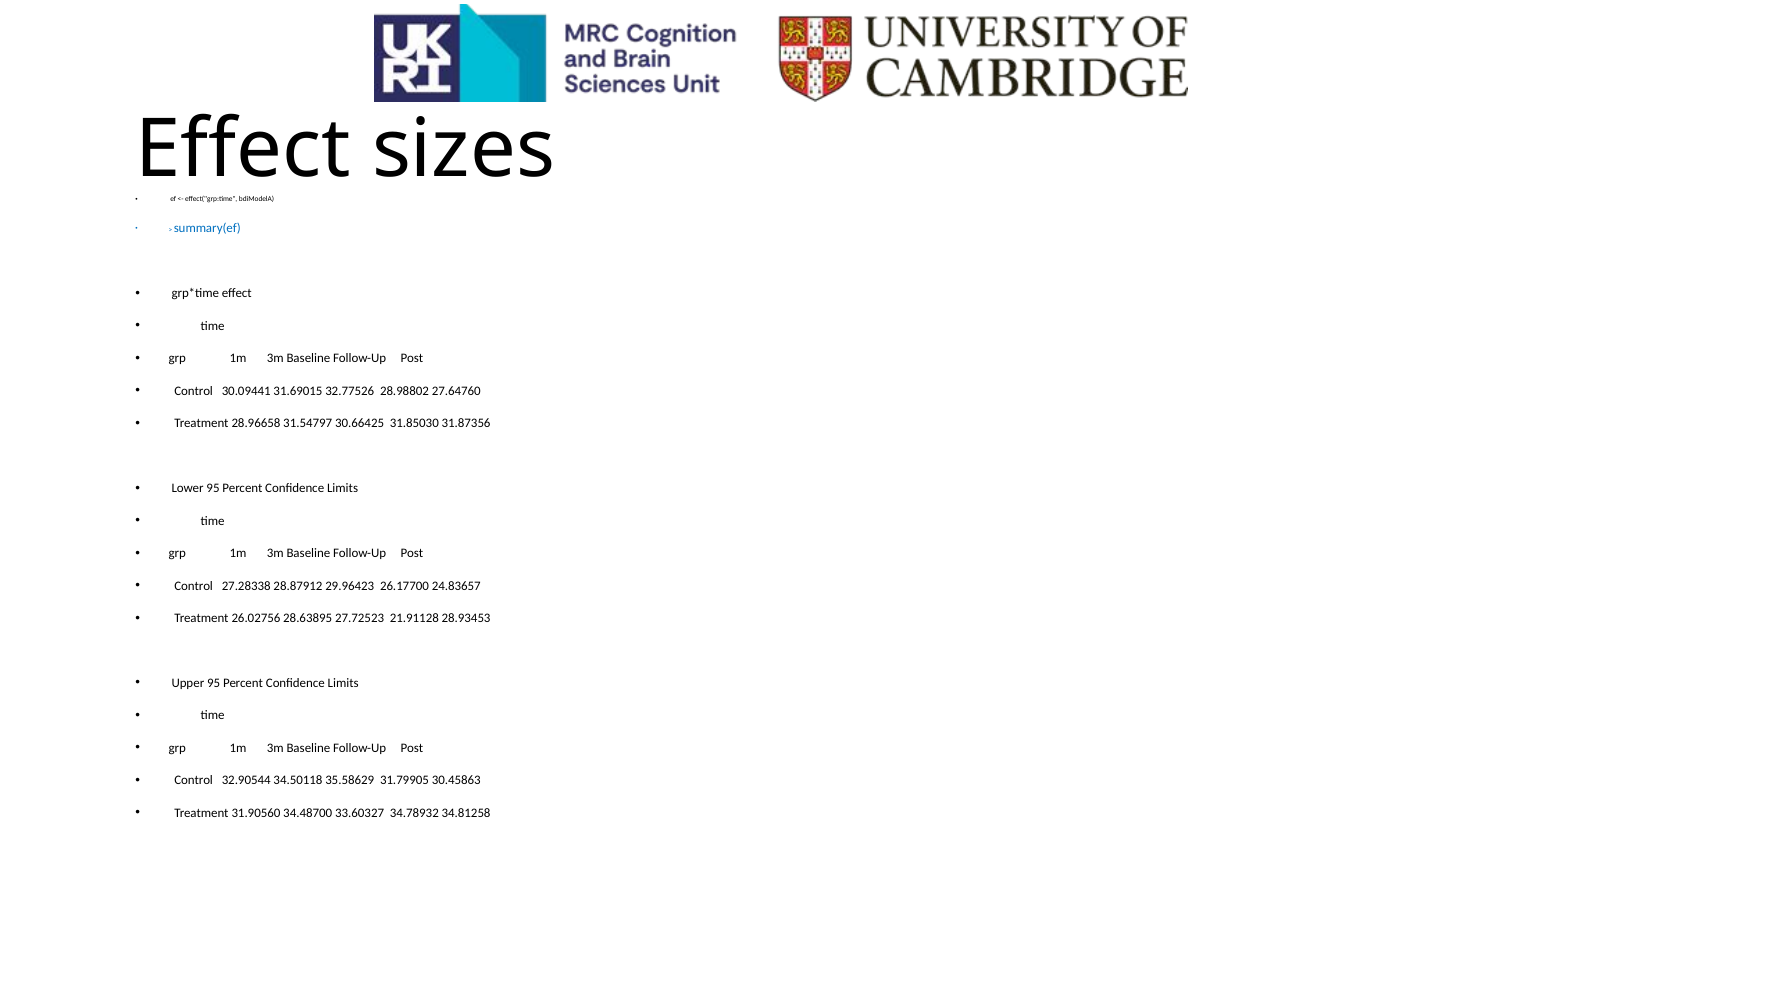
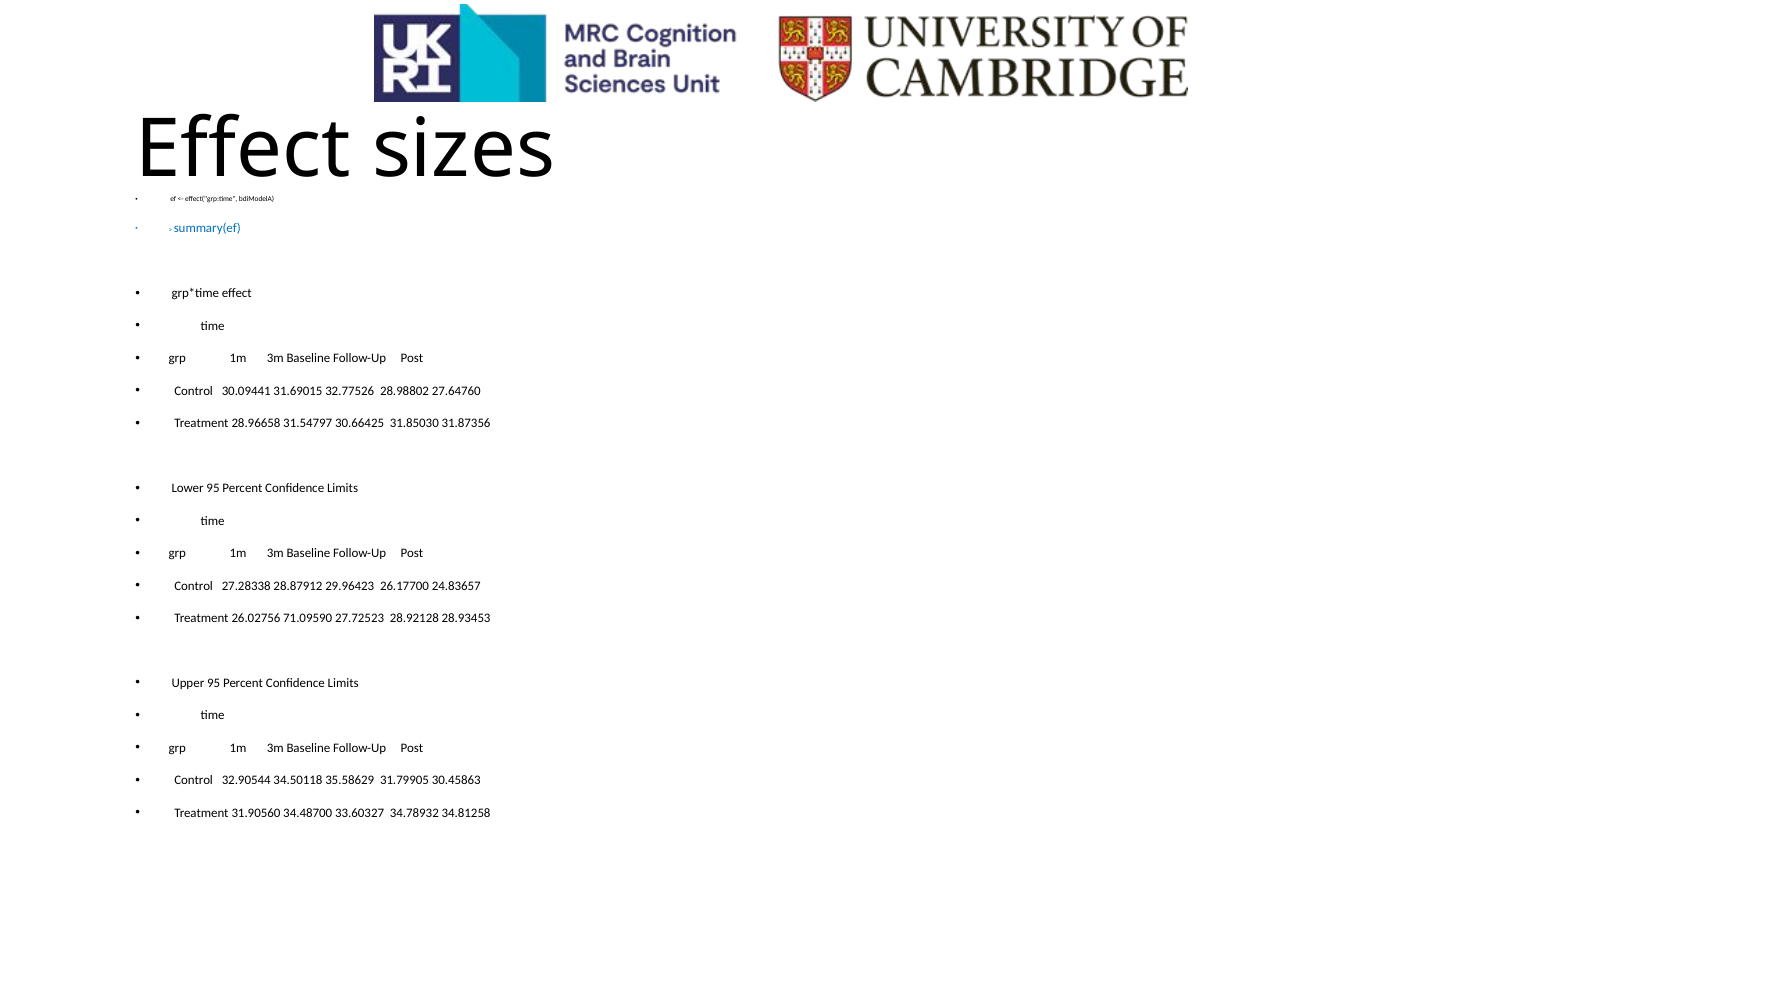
28.63895: 28.63895 -> 71.09590
21.91128: 21.91128 -> 28.92128
